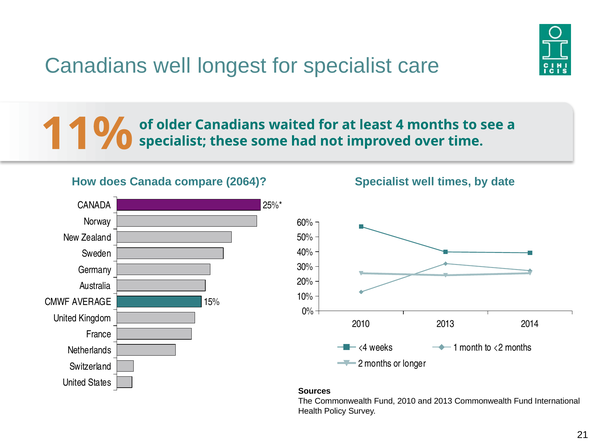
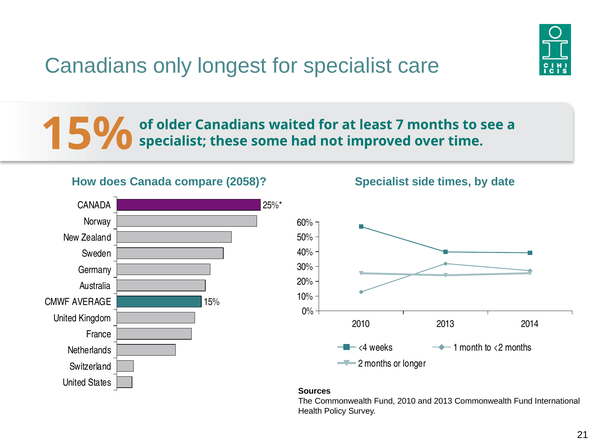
Canadians well: well -> only
4: 4 -> 7
11% at (87, 134): 11% -> 15%
2064: 2064 -> 2058
Specialist well: well -> side
